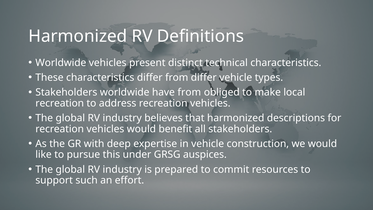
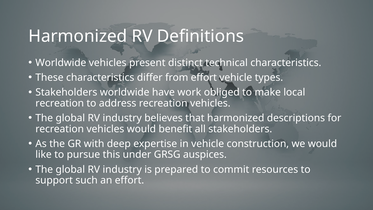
from differ: differ -> effort
have from: from -> work
